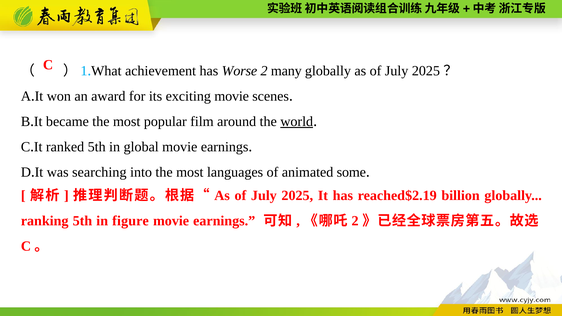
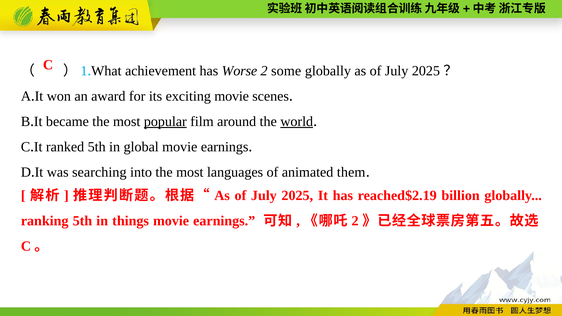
many: many -> some
popular underline: none -> present
some: some -> them
figure: figure -> things
